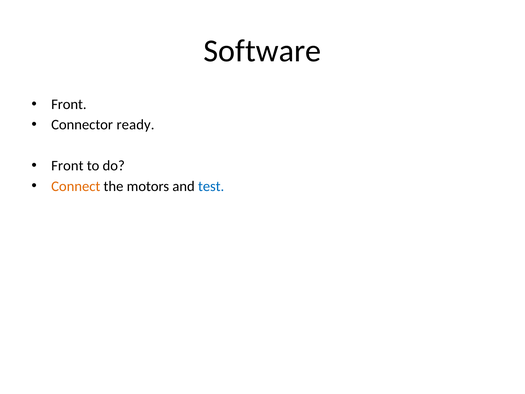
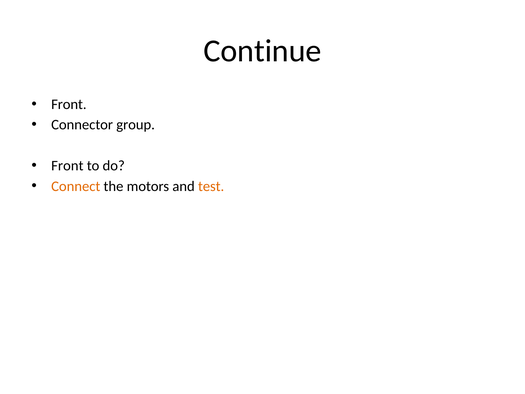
Software: Software -> Continue
ready: ready -> group
test colour: blue -> orange
